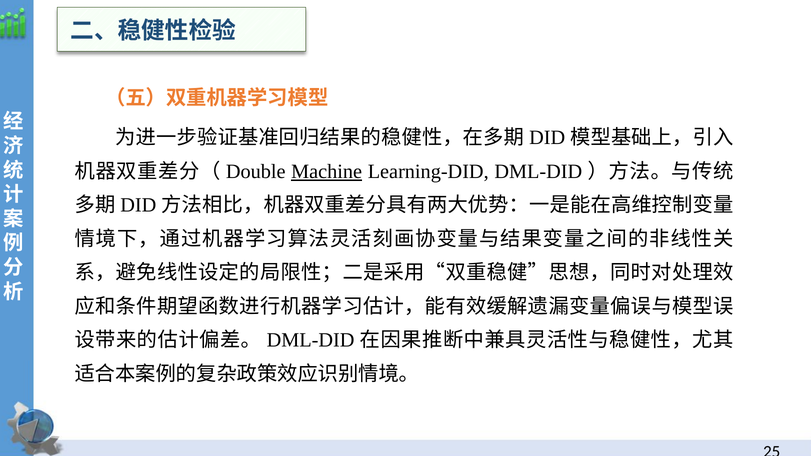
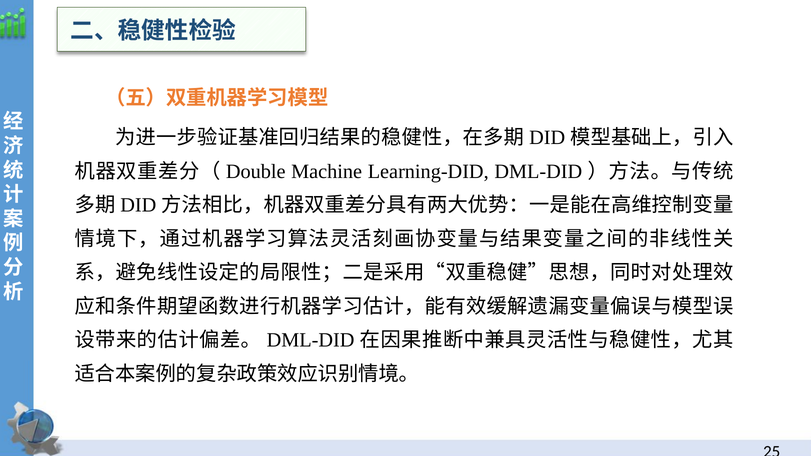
Machine underline: present -> none
